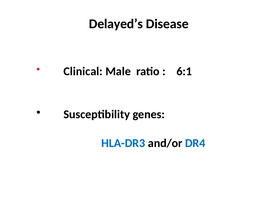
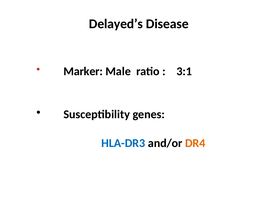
Clinical: Clinical -> Marker
6:1: 6:1 -> 3:1
DR4 colour: blue -> orange
